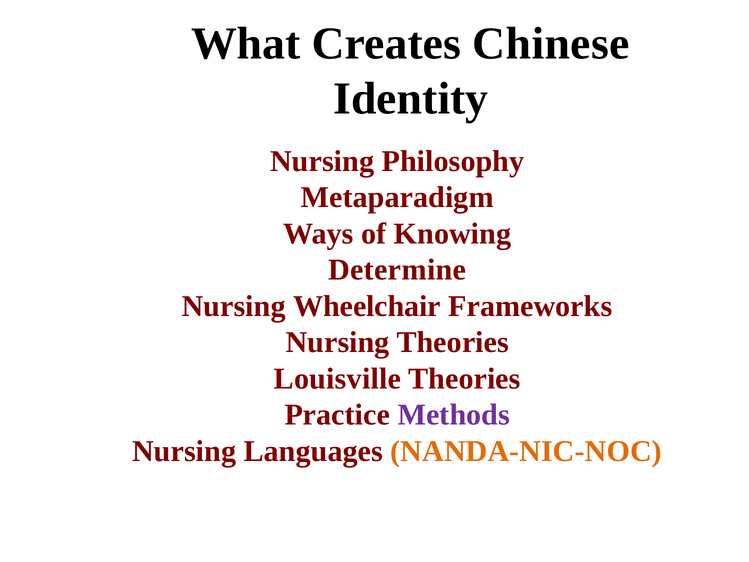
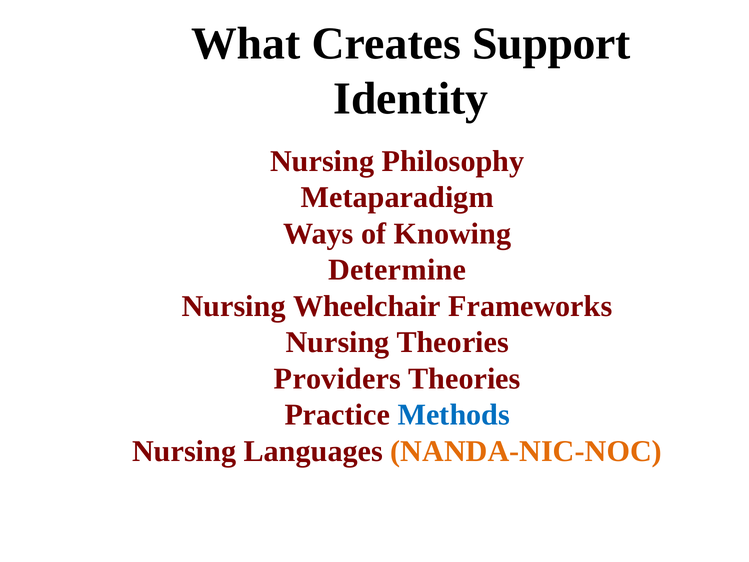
Chinese: Chinese -> Support
Louisville: Louisville -> Providers
Methods colour: purple -> blue
